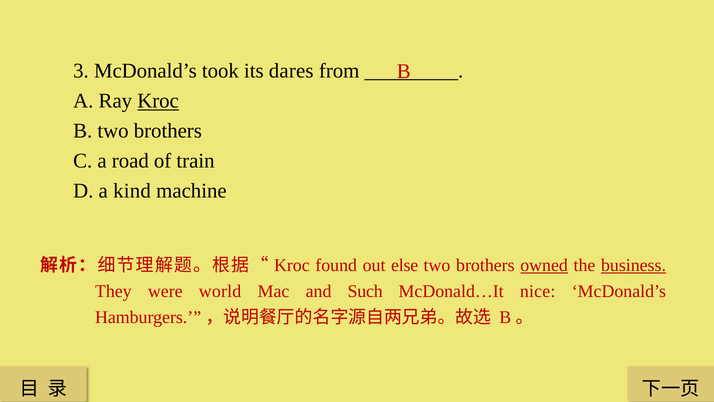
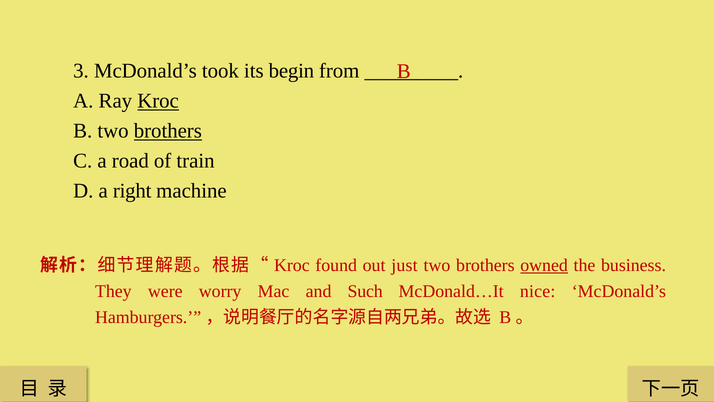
dares: dares -> begin
brothers at (168, 131) underline: none -> present
kind: kind -> right
else: else -> just
business underline: present -> none
world: world -> worry
